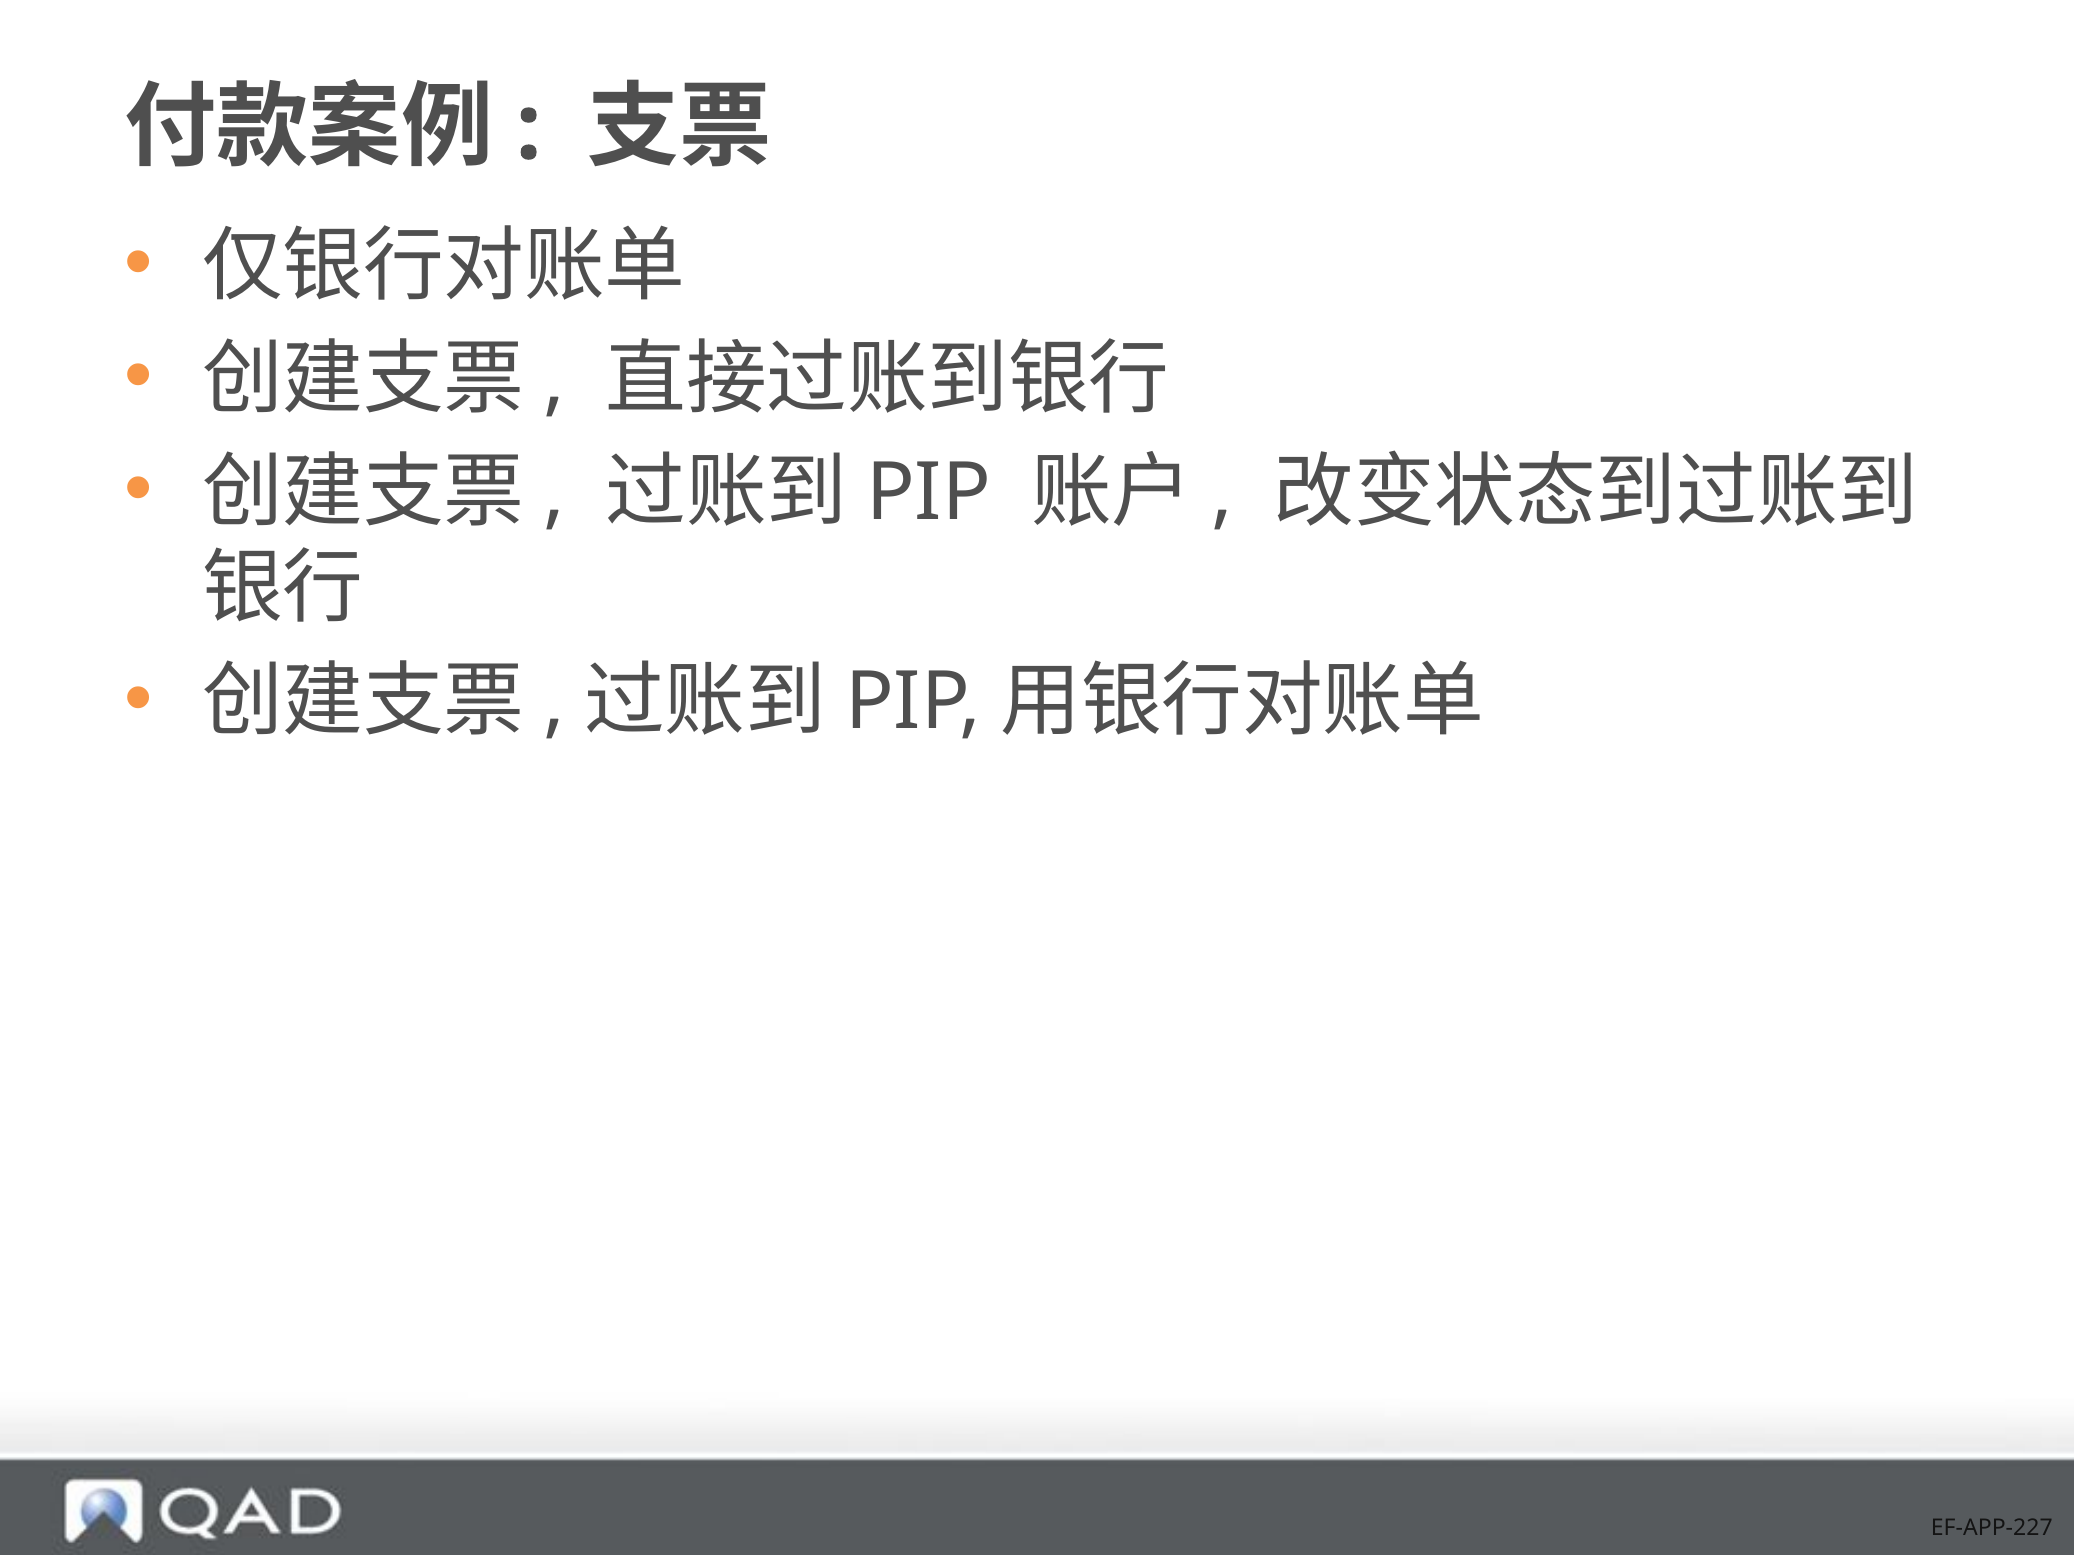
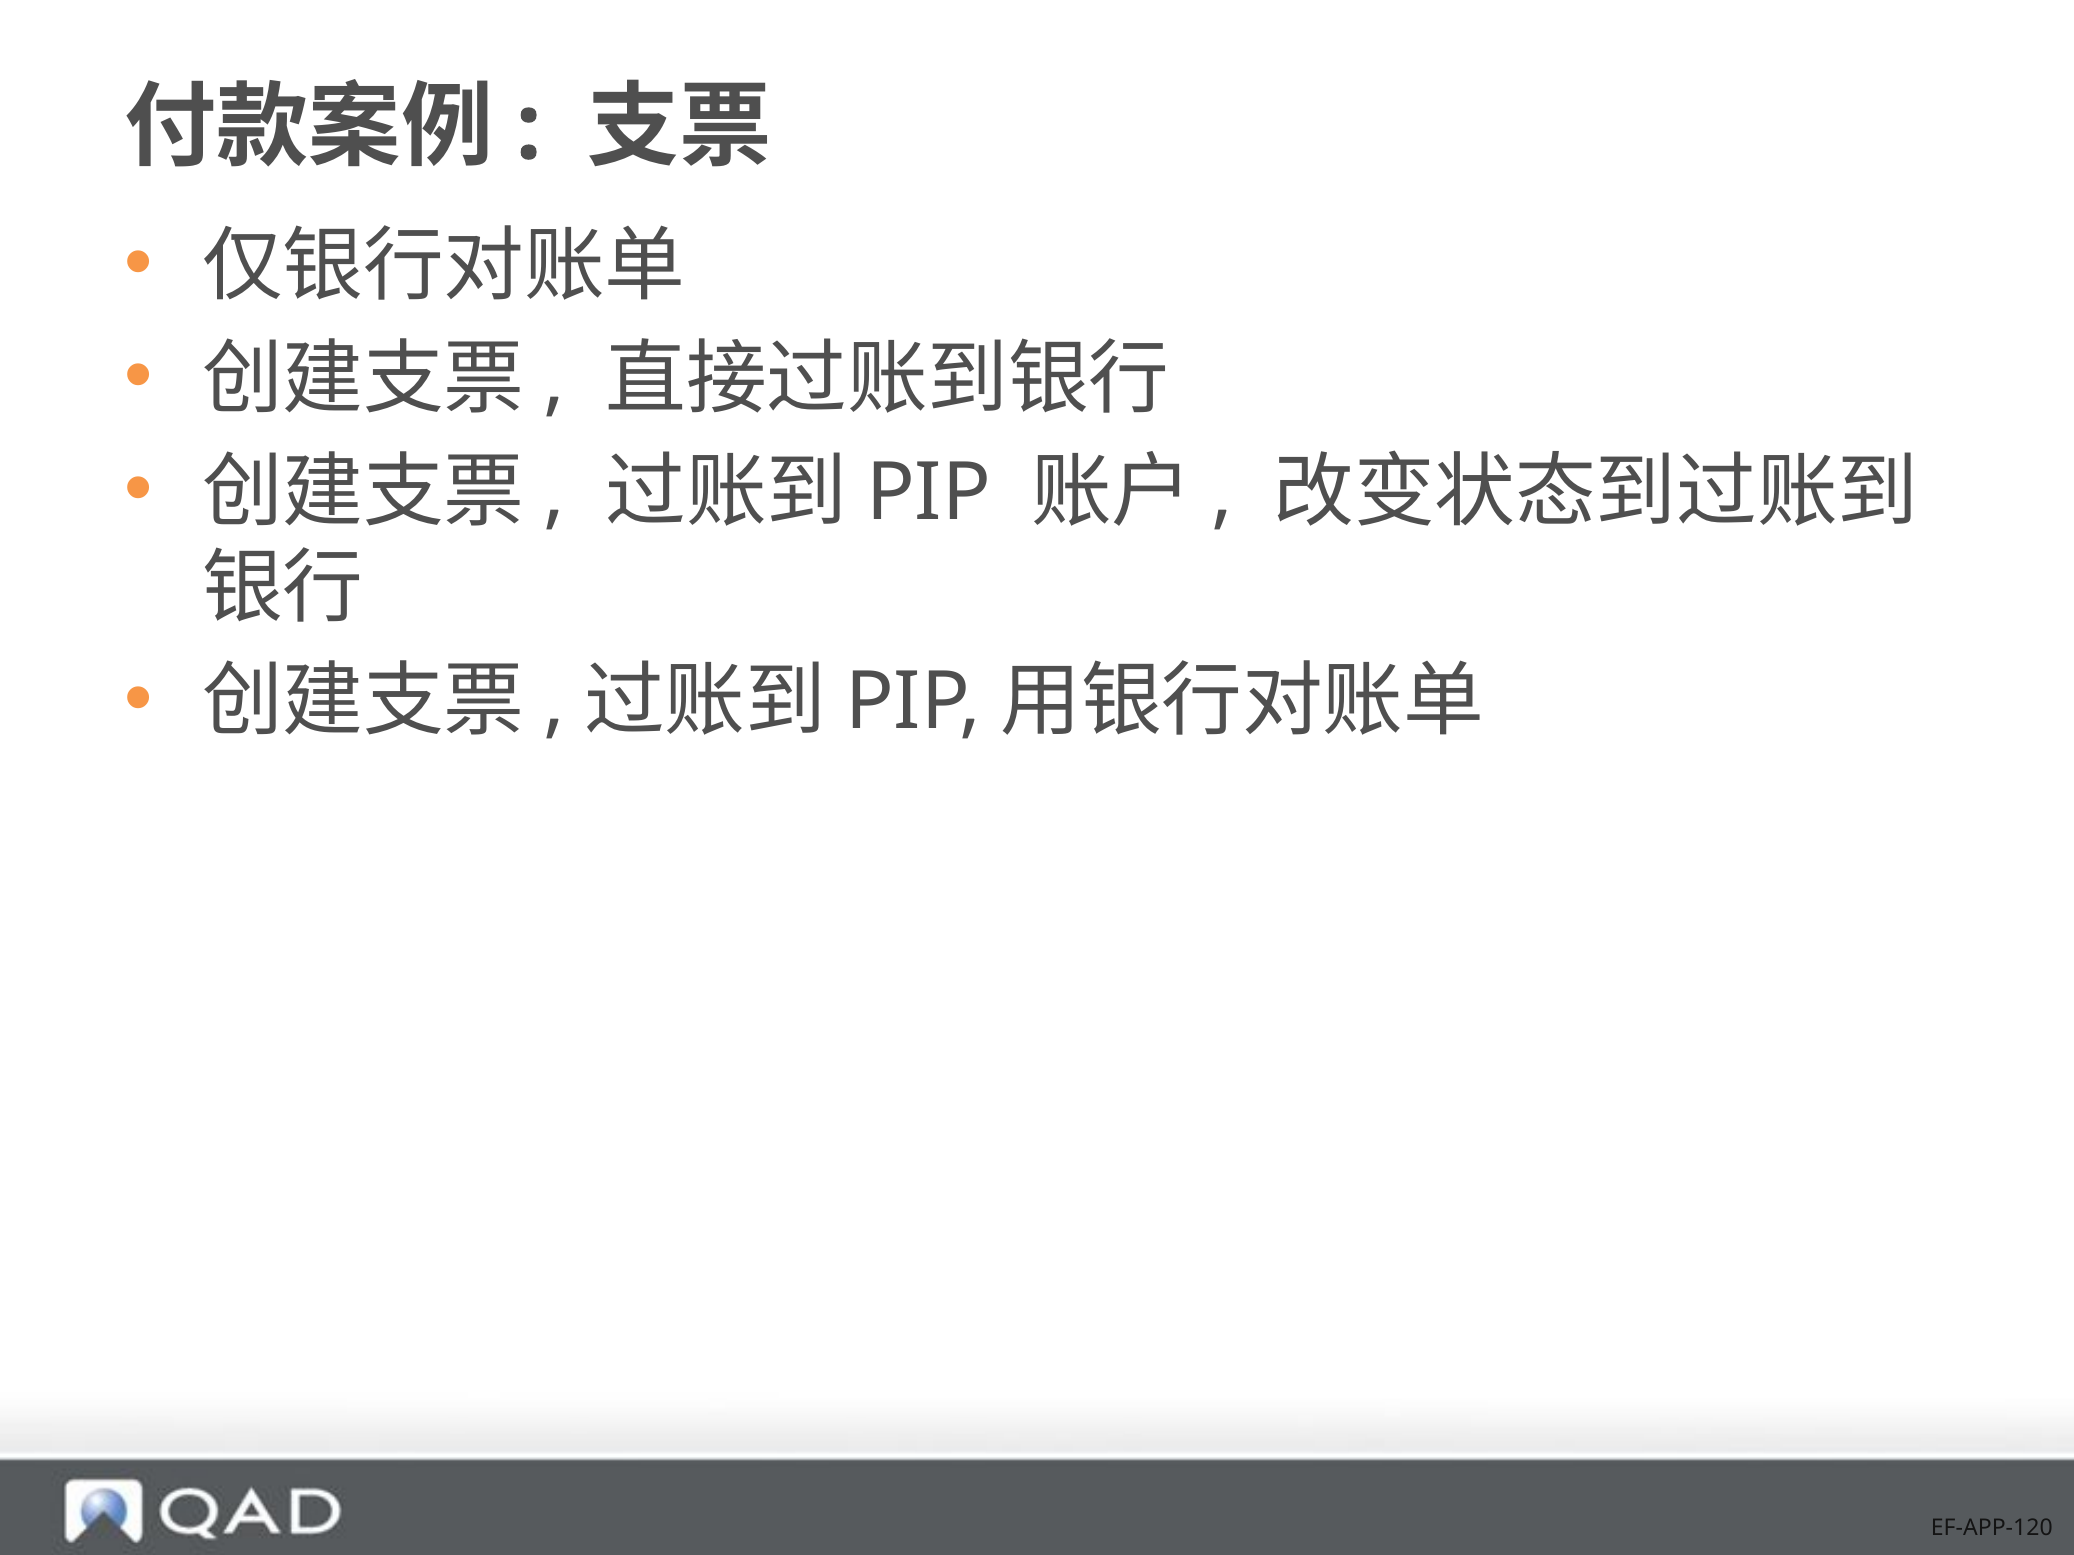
EF-APP-227: EF-APP-227 -> EF-APP-120
